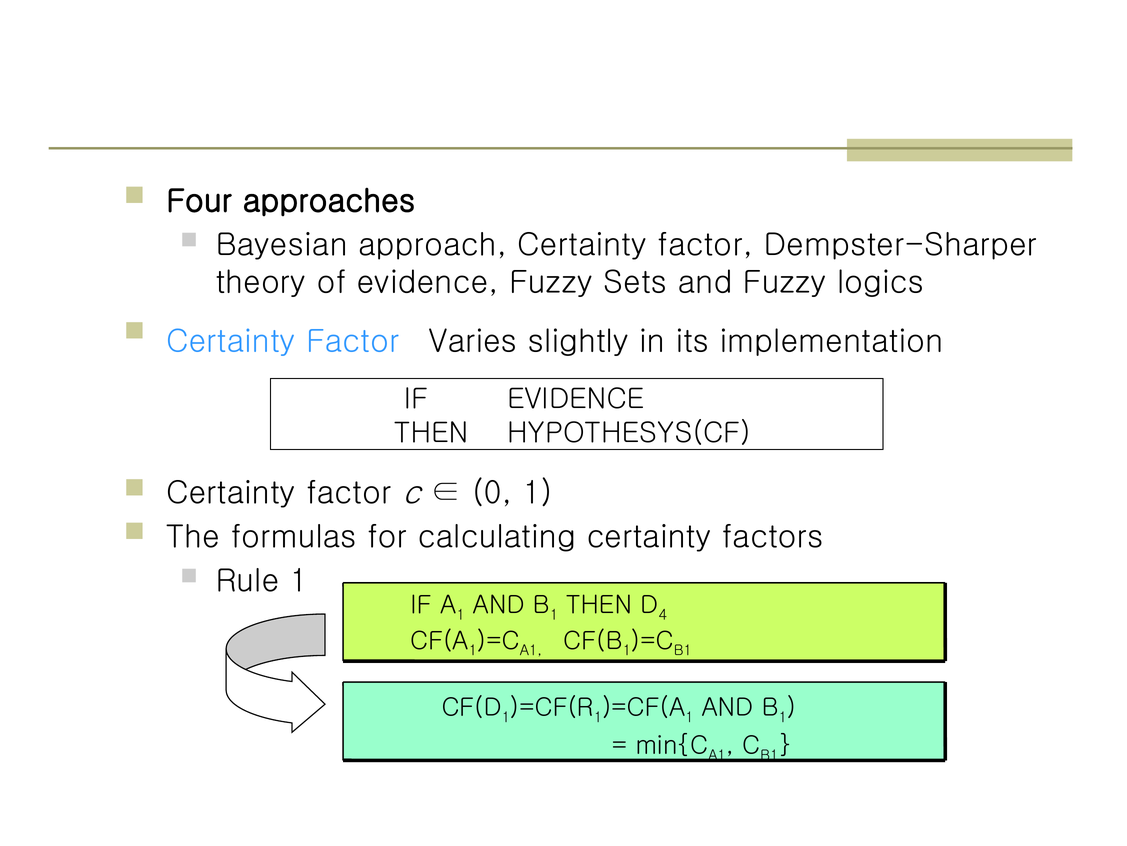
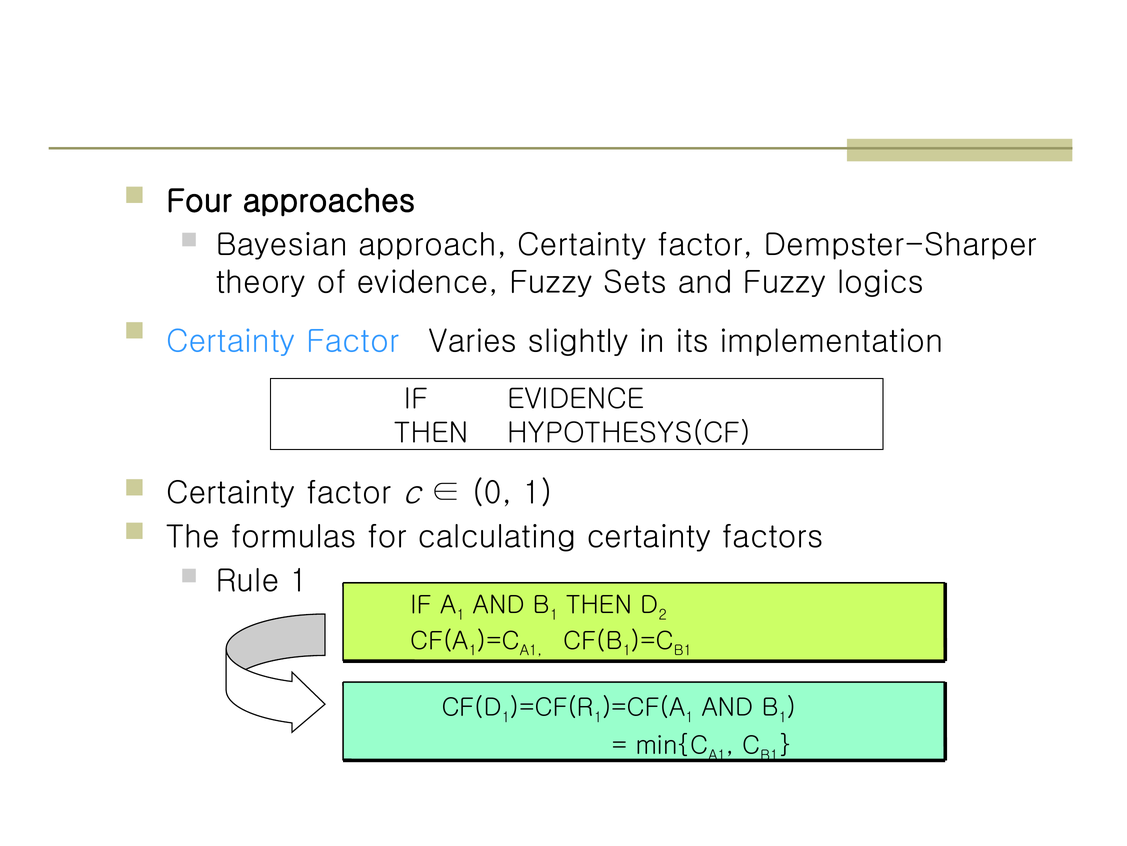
4: 4 -> 2
